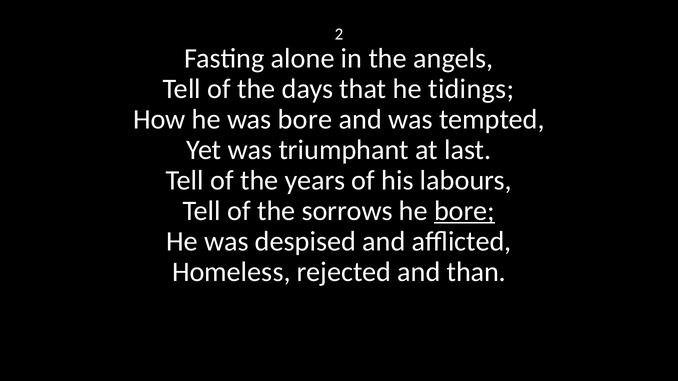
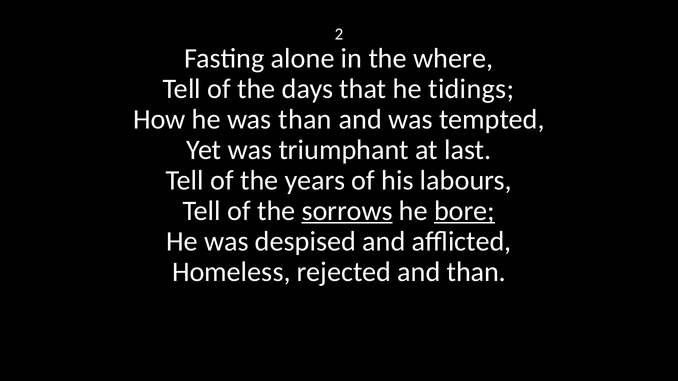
angels: angels -> where
was bore: bore -> than
sorrows underline: none -> present
